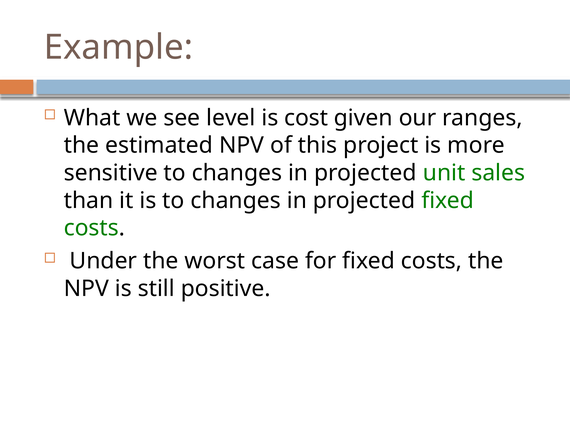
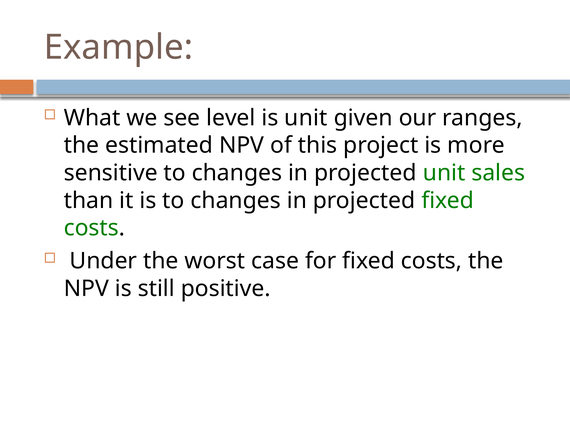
is cost: cost -> unit
